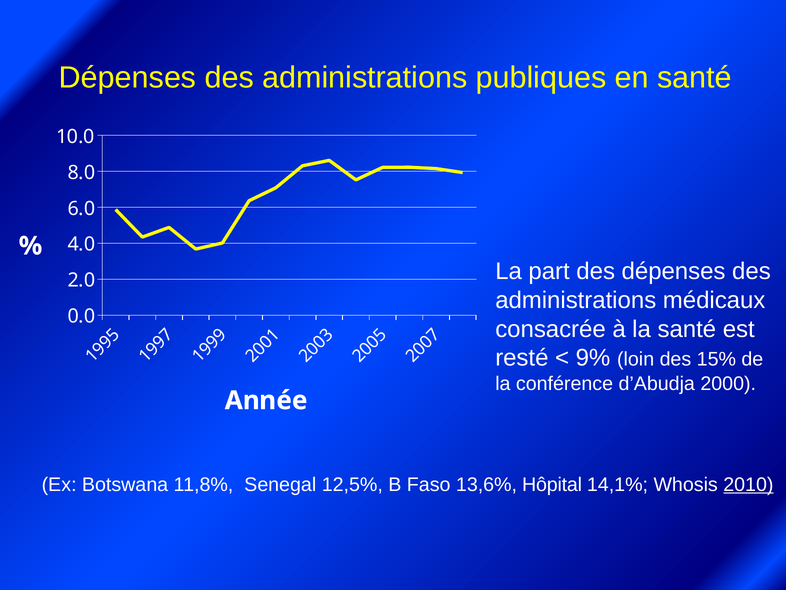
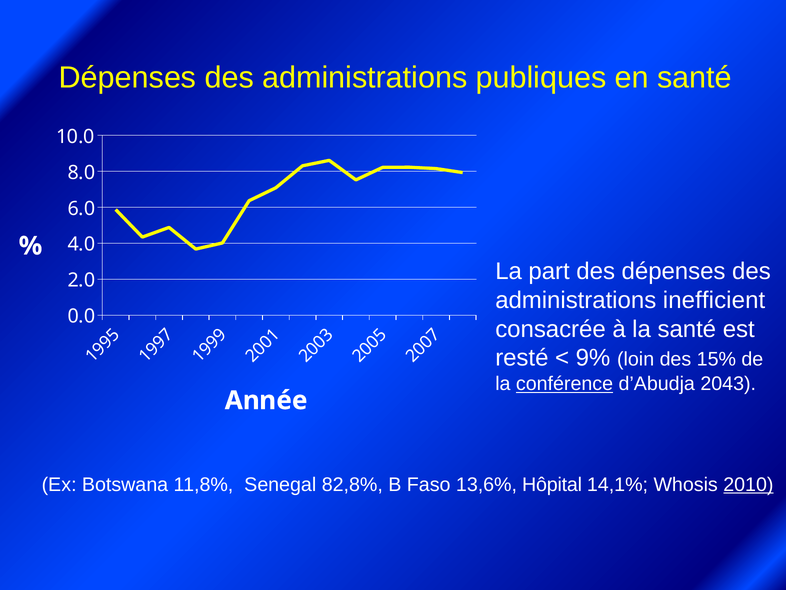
médicaux: médicaux -> inefficient
conférence underline: none -> present
2000: 2000 -> 2043
12,5%: 12,5% -> 82,8%
